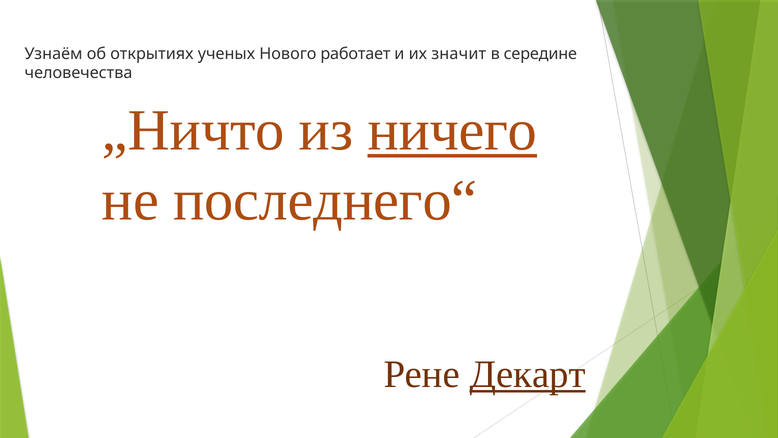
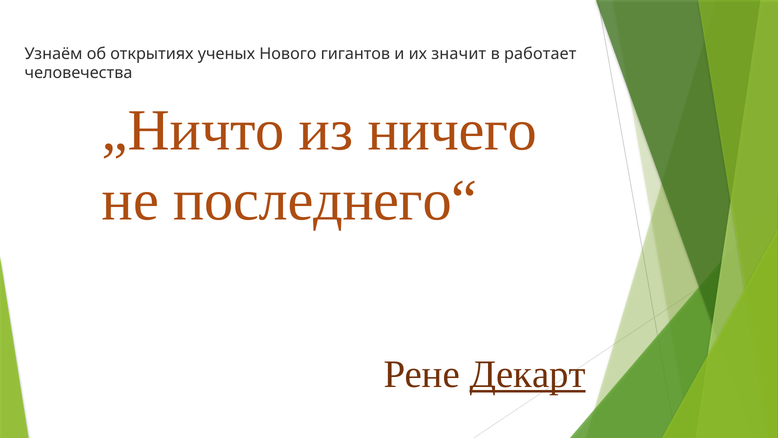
работает: работает -> гигантов
середине: середине -> работает
ничего underline: present -> none
